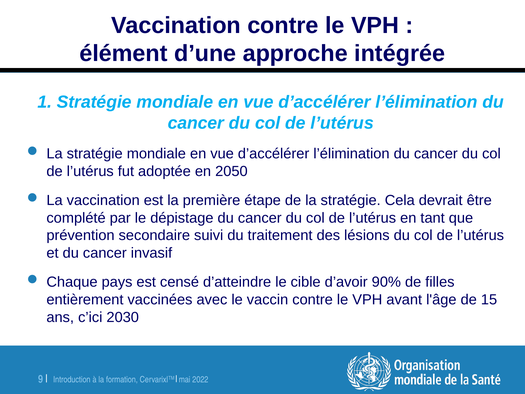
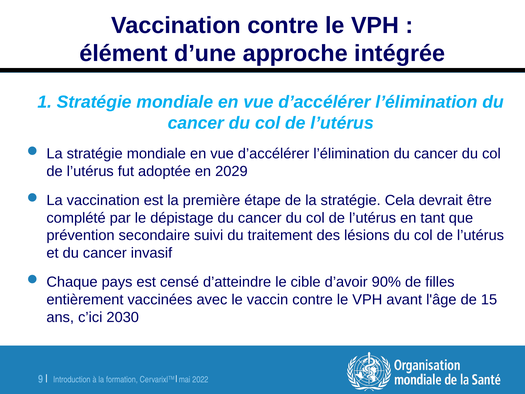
2050: 2050 -> 2029
